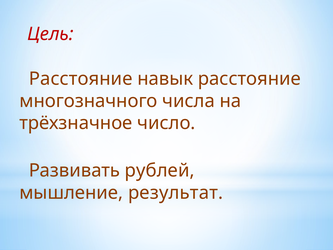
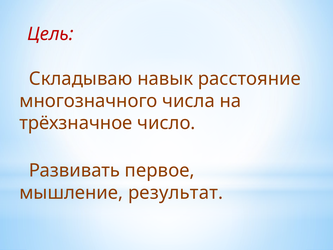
Расстояние at (81, 79): Расстояние -> Складываю
рублей: рублей -> первое
